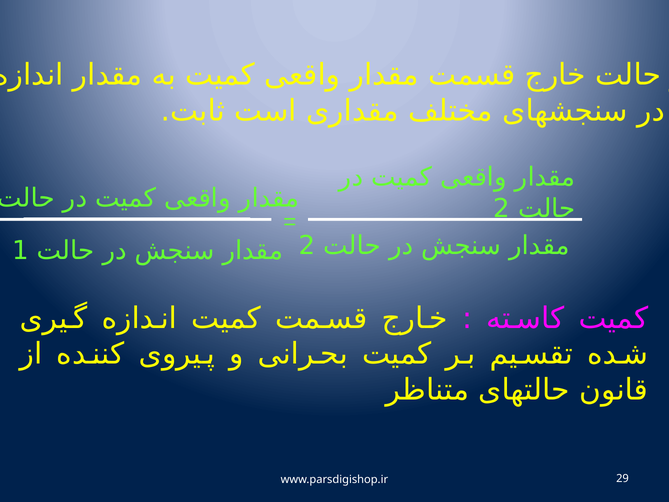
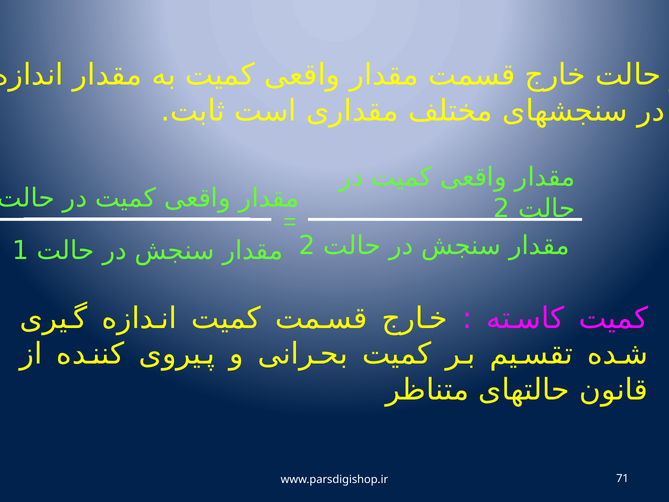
29: 29 -> 71
